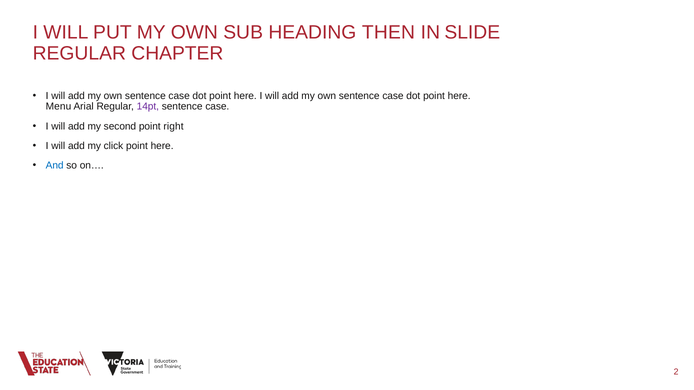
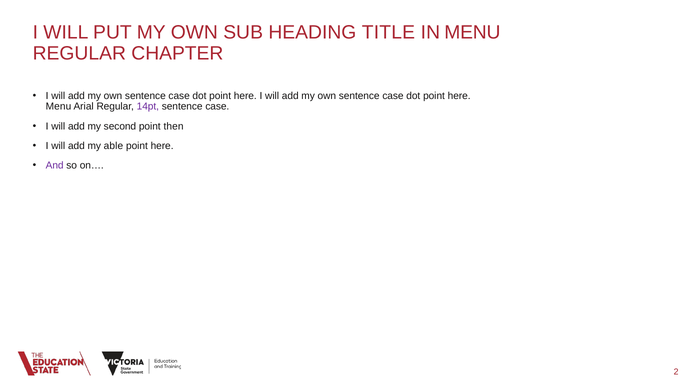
THEN: THEN -> TITLE
IN SLIDE: SLIDE -> MENU
right: right -> then
click: click -> able
And colour: blue -> purple
